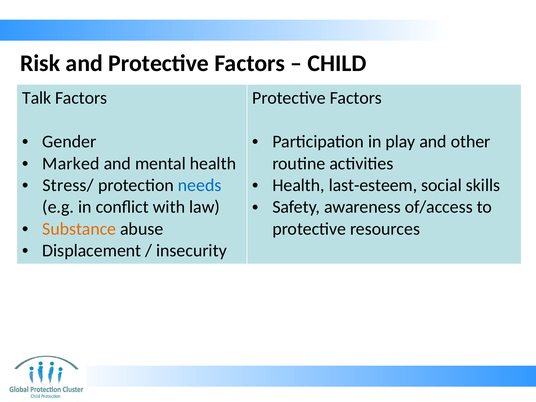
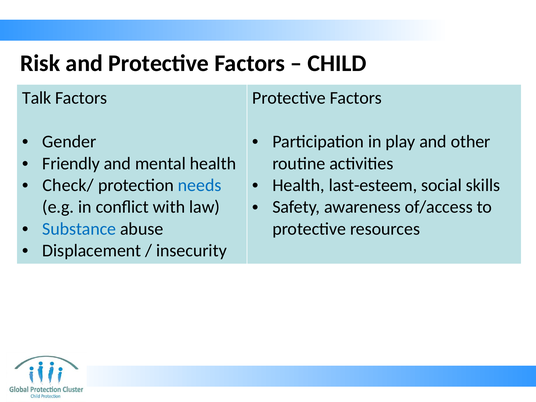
Marked: Marked -> Friendly
Stress/: Stress/ -> Check/
Substance colour: orange -> blue
